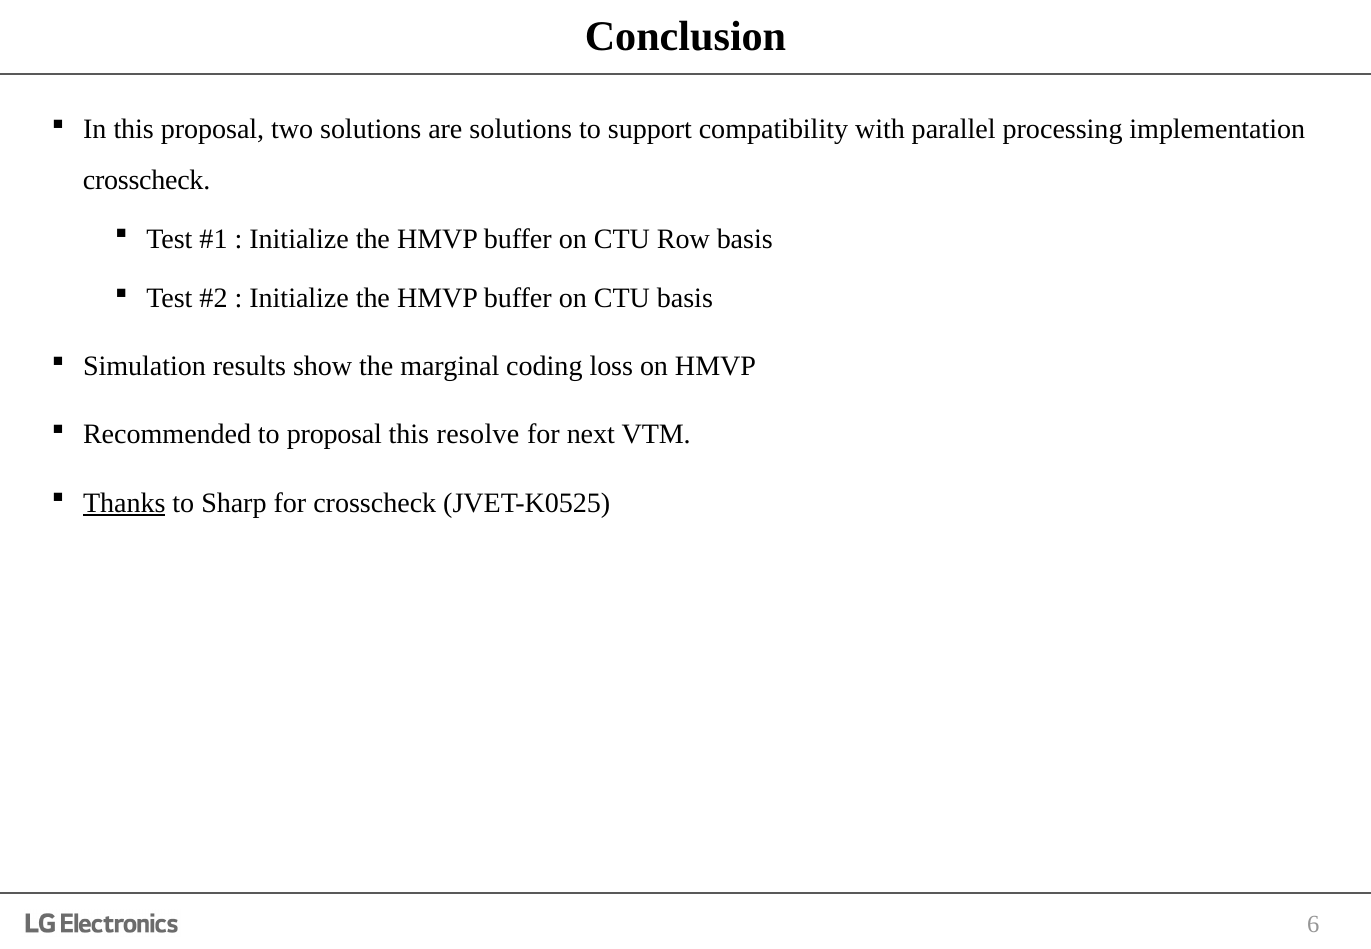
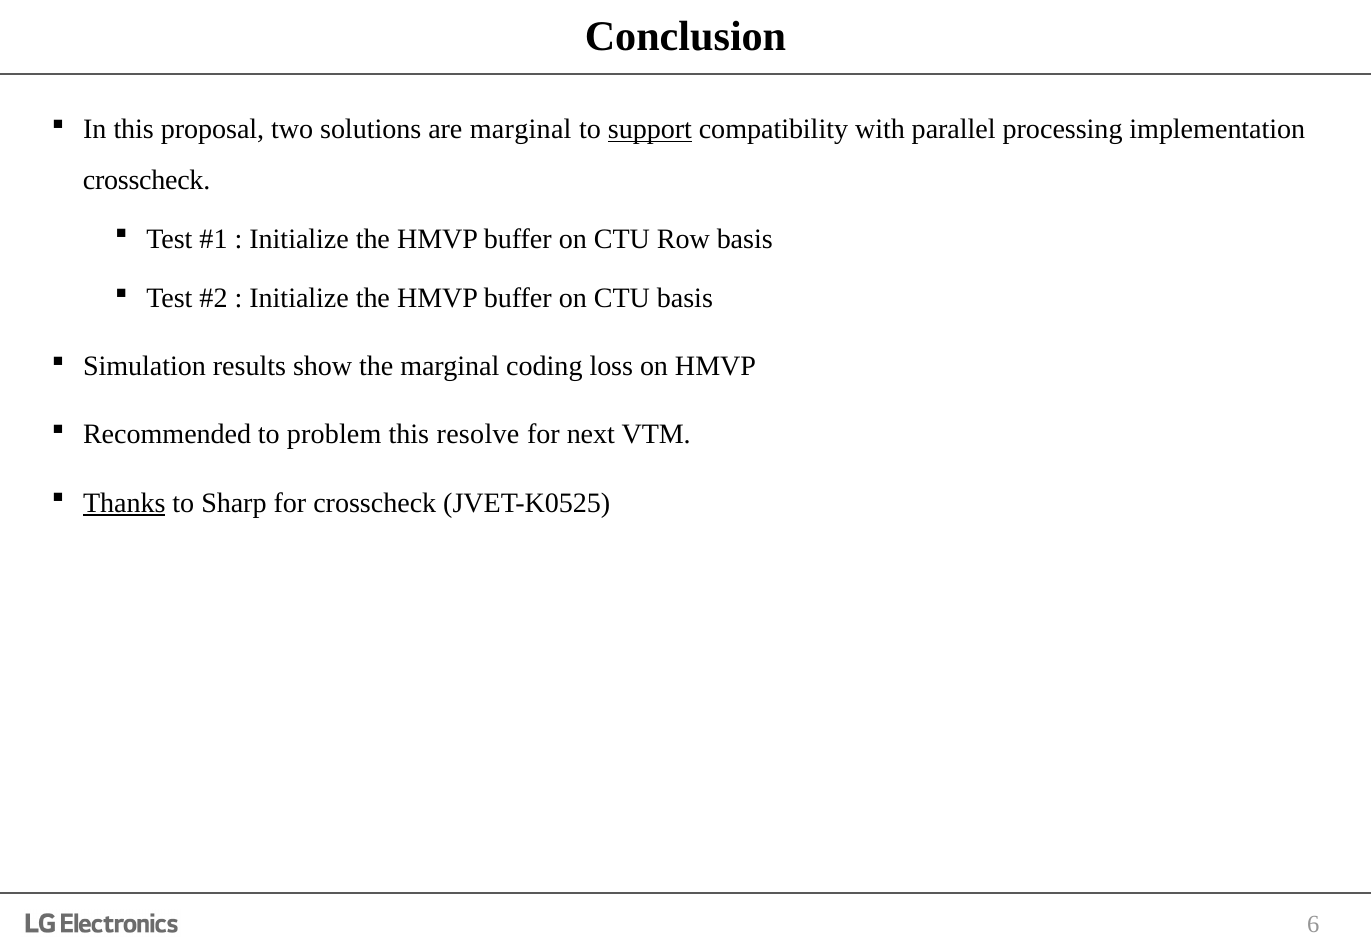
are solutions: solutions -> marginal
support underline: none -> present
to proposal: proposal -> problem
